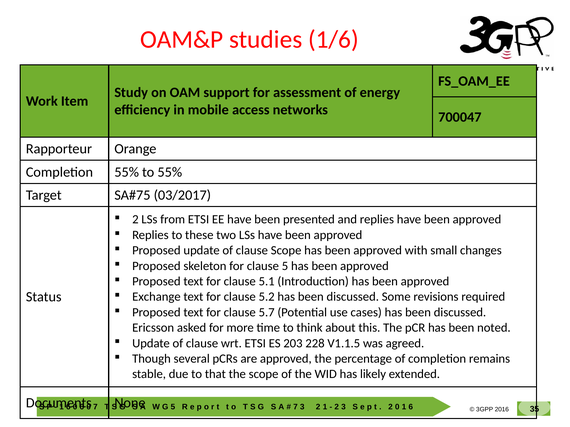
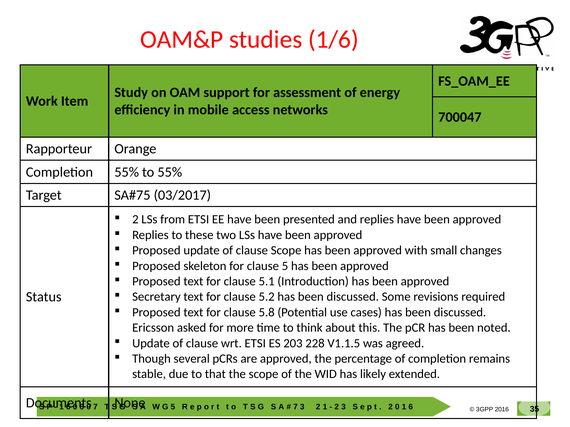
Exchange: Exchange -> Secretary
5.7: 5.7 -> 5.8
